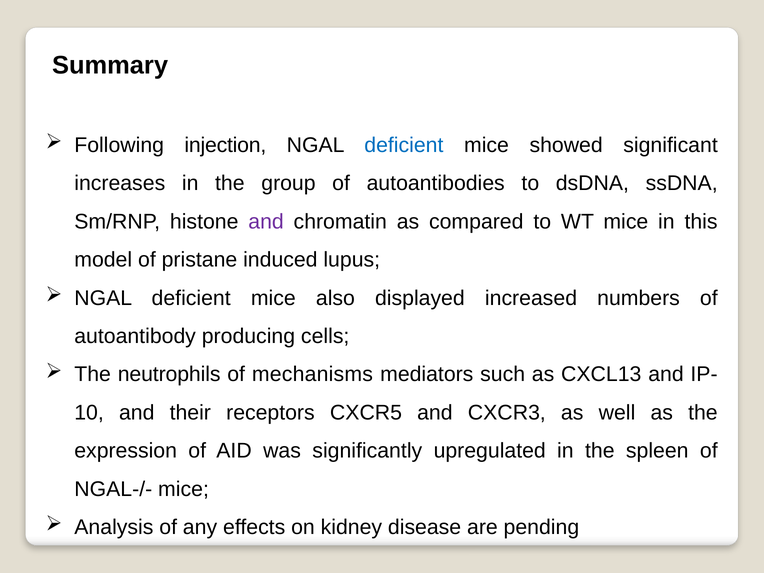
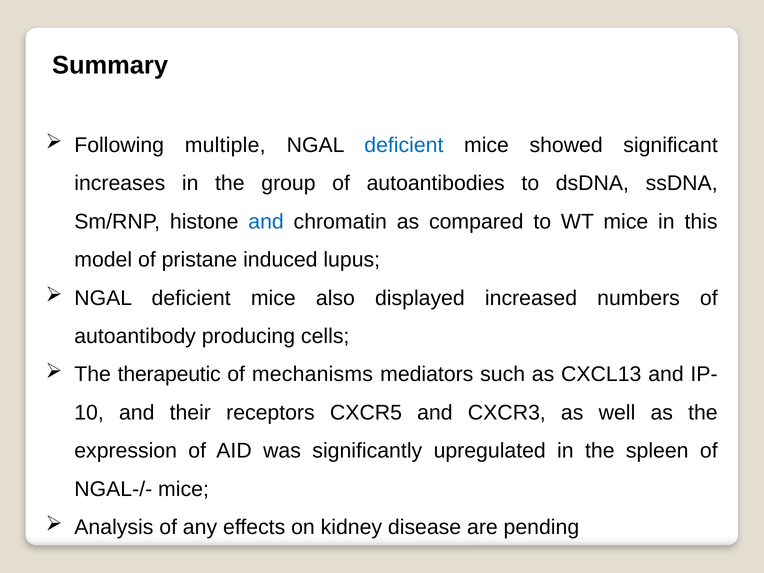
injection: injection -> multiple
and at (266, 222) colour: purple -> blue
neutrophils: neutrophils -> therapeutic
